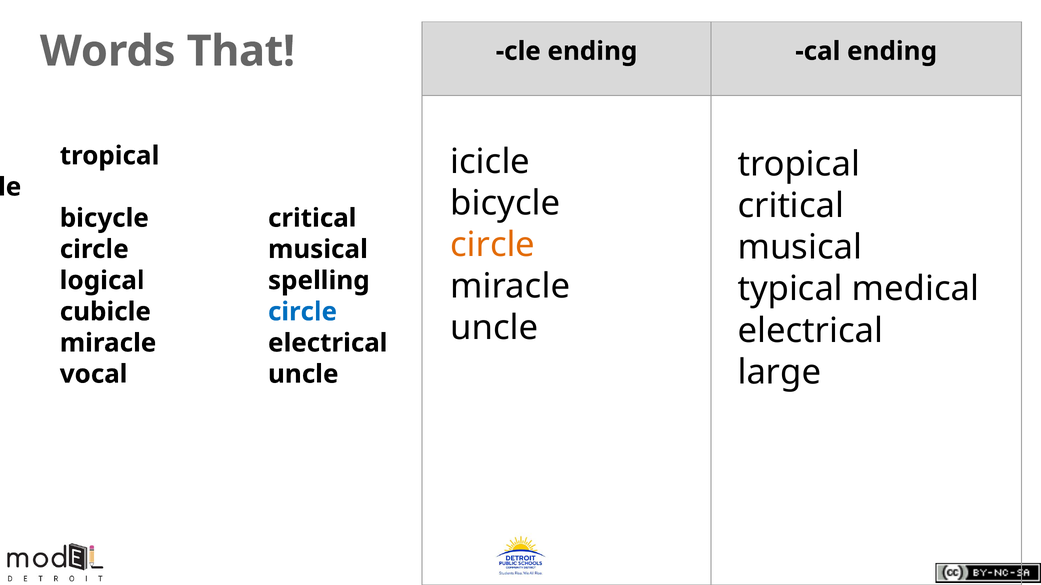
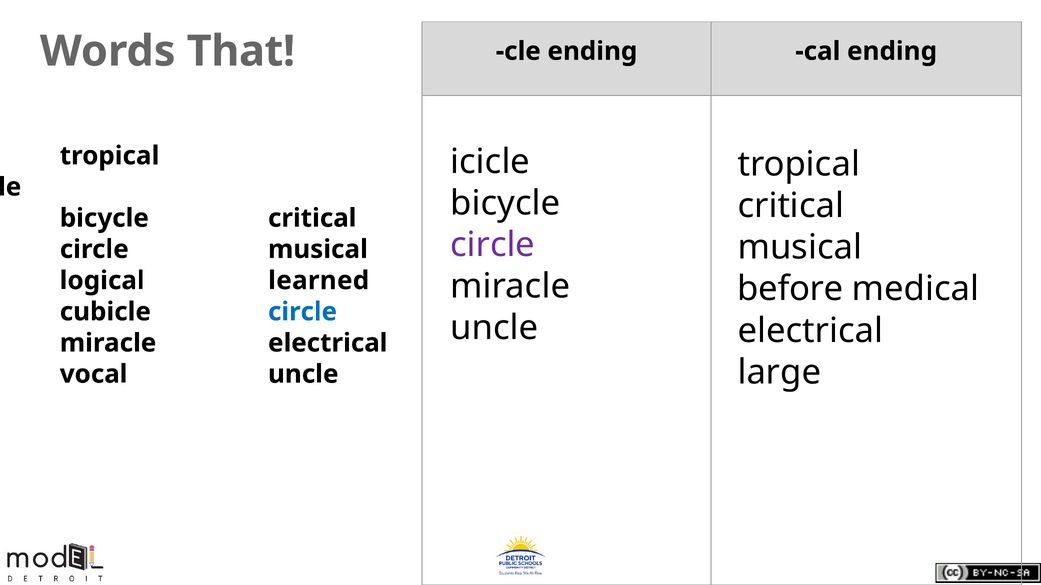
circle at (493, 245) colour: orange -> purple
spelling: spelling -> learned
typical: typical -> before
